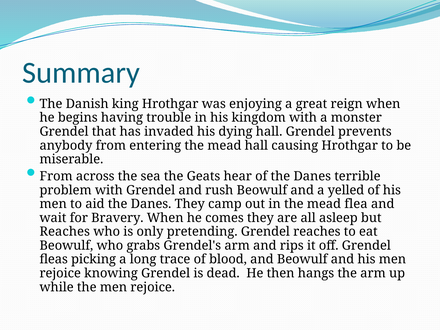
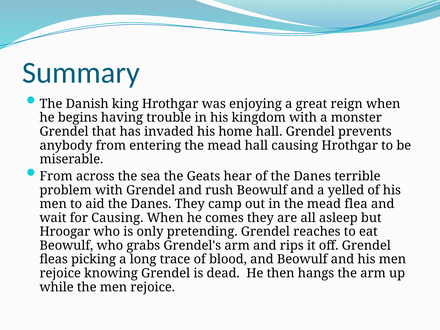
dying: dying -> home
for Bravery: Bravery -> Causing
Reaches at (65, 232): Reaches -> Hroogar
